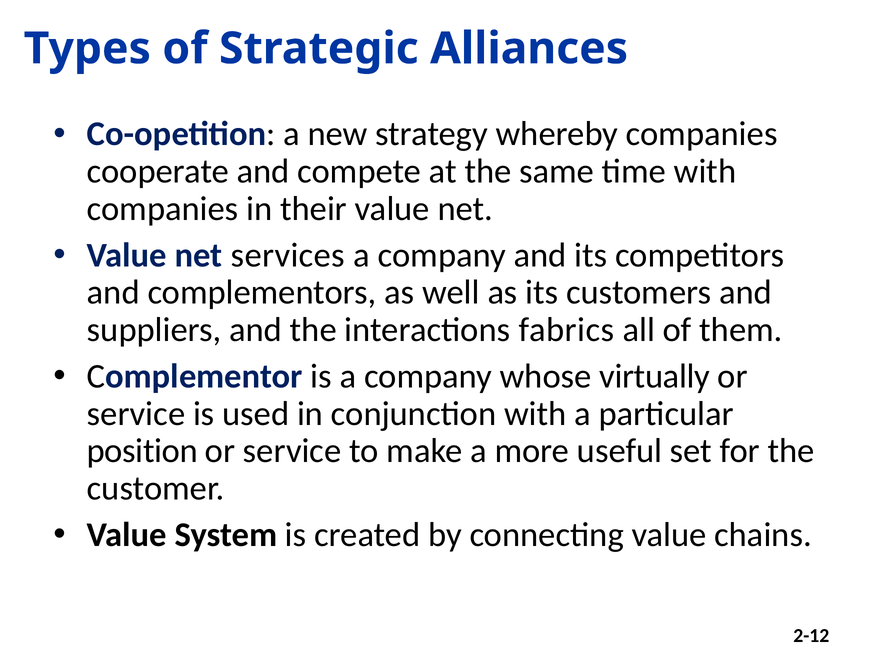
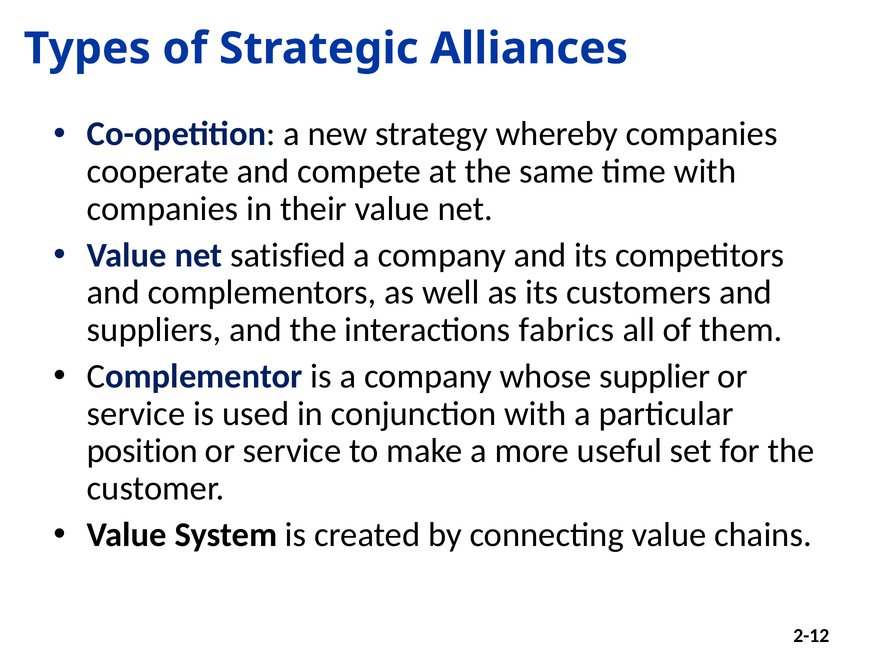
services: services -> satisfied
virtually: virtually -> supplier
